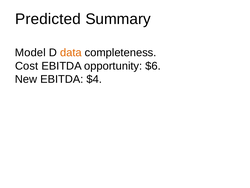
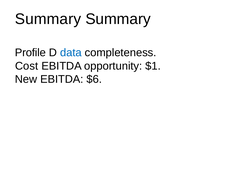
Predicted at (48, 19): Predicted -> Summary
Model: Model -> Profile
data colour: orange -> blue
$6: $6 -> $1
$4: $4 -> $6
